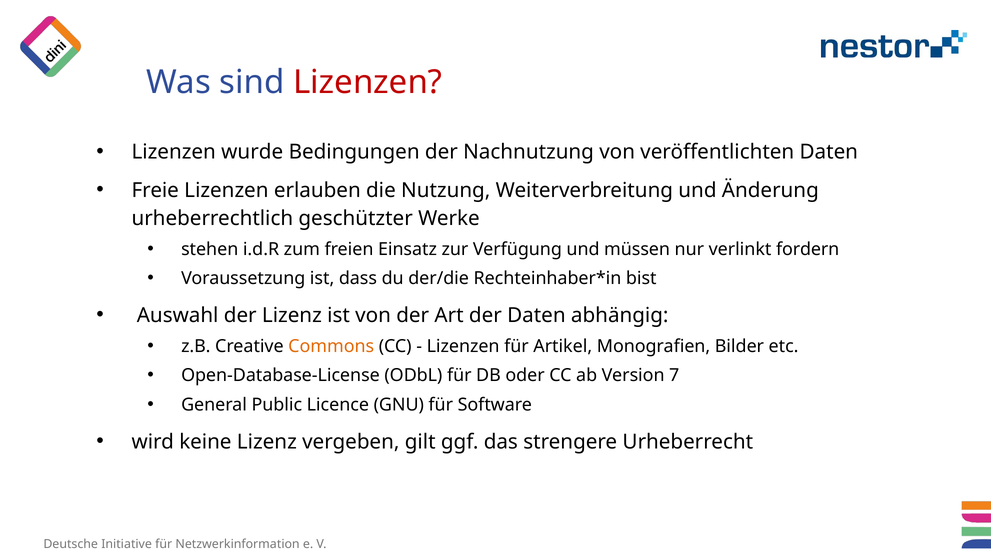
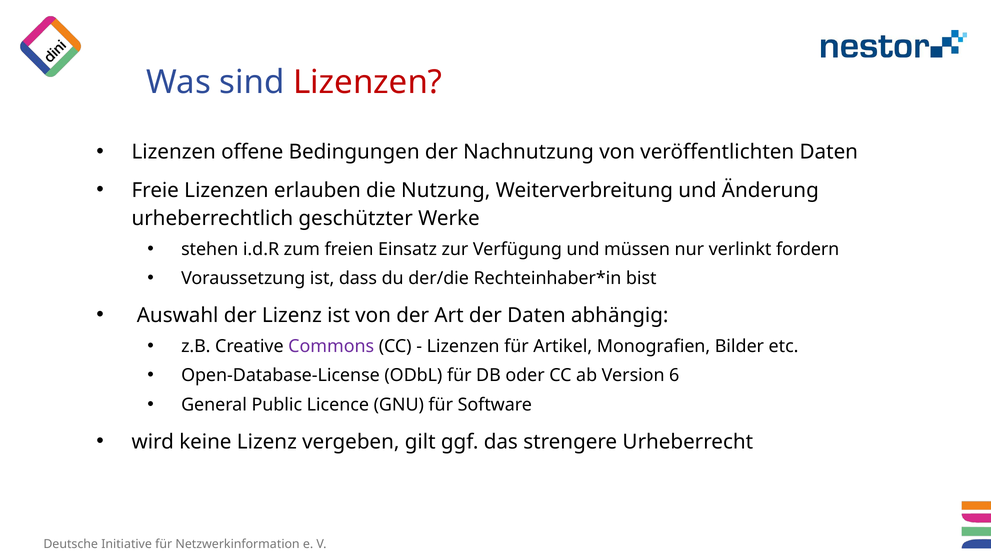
wurde: wurde -> offene
Commons colour: orange -> purple
7: 7 -> 6
